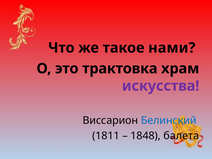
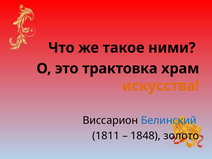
нами: нами -> ними
искусства colour: purple -> orange
балета: балета -> золото
